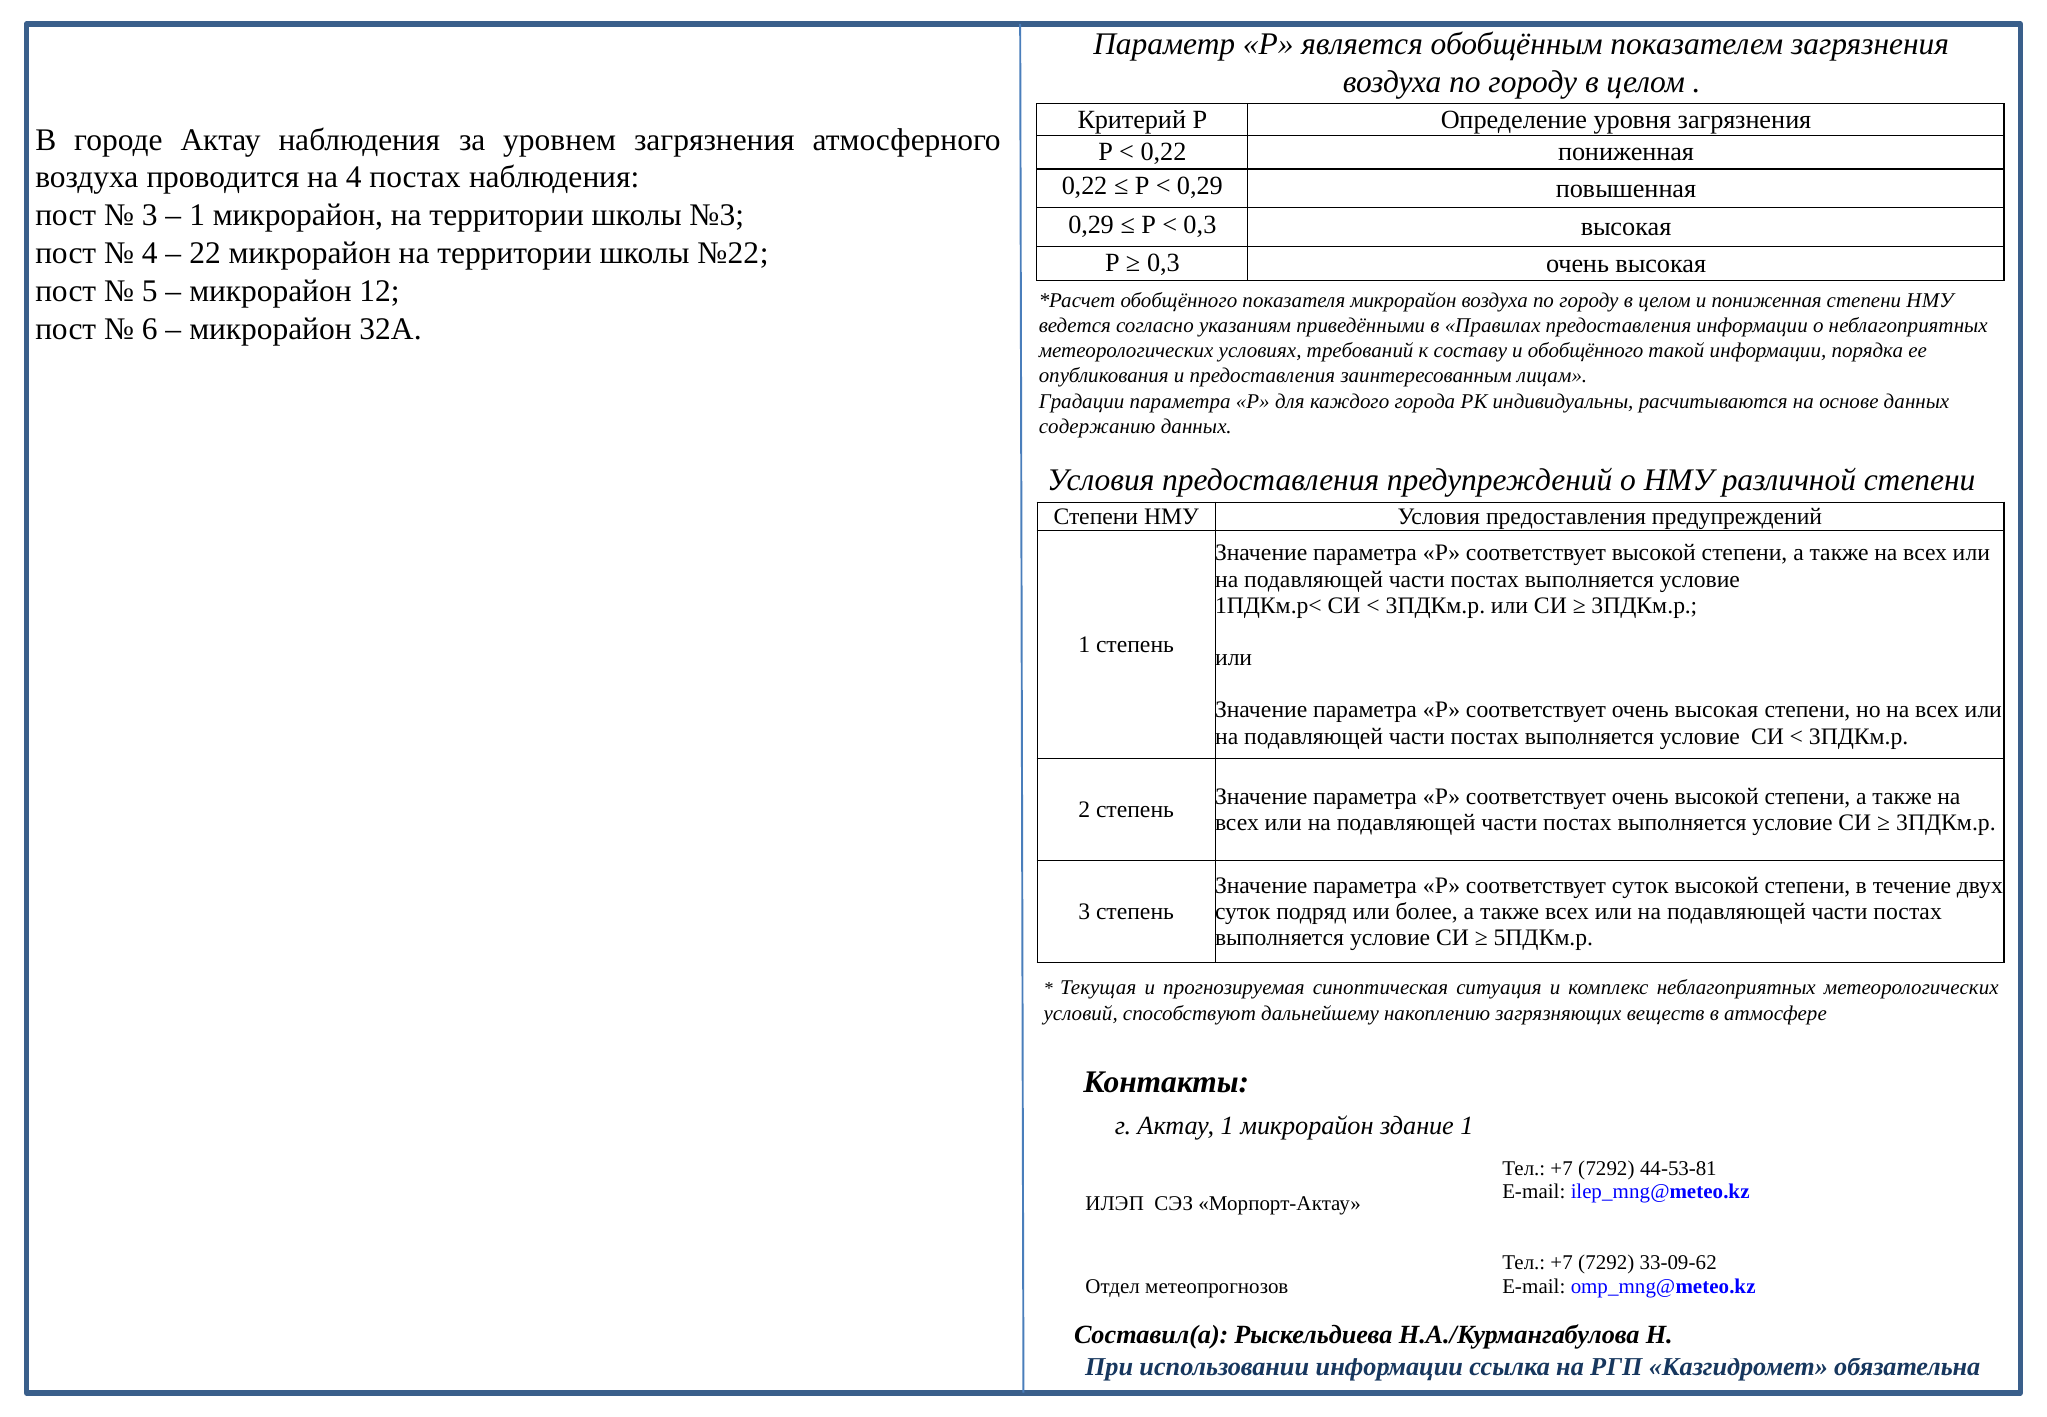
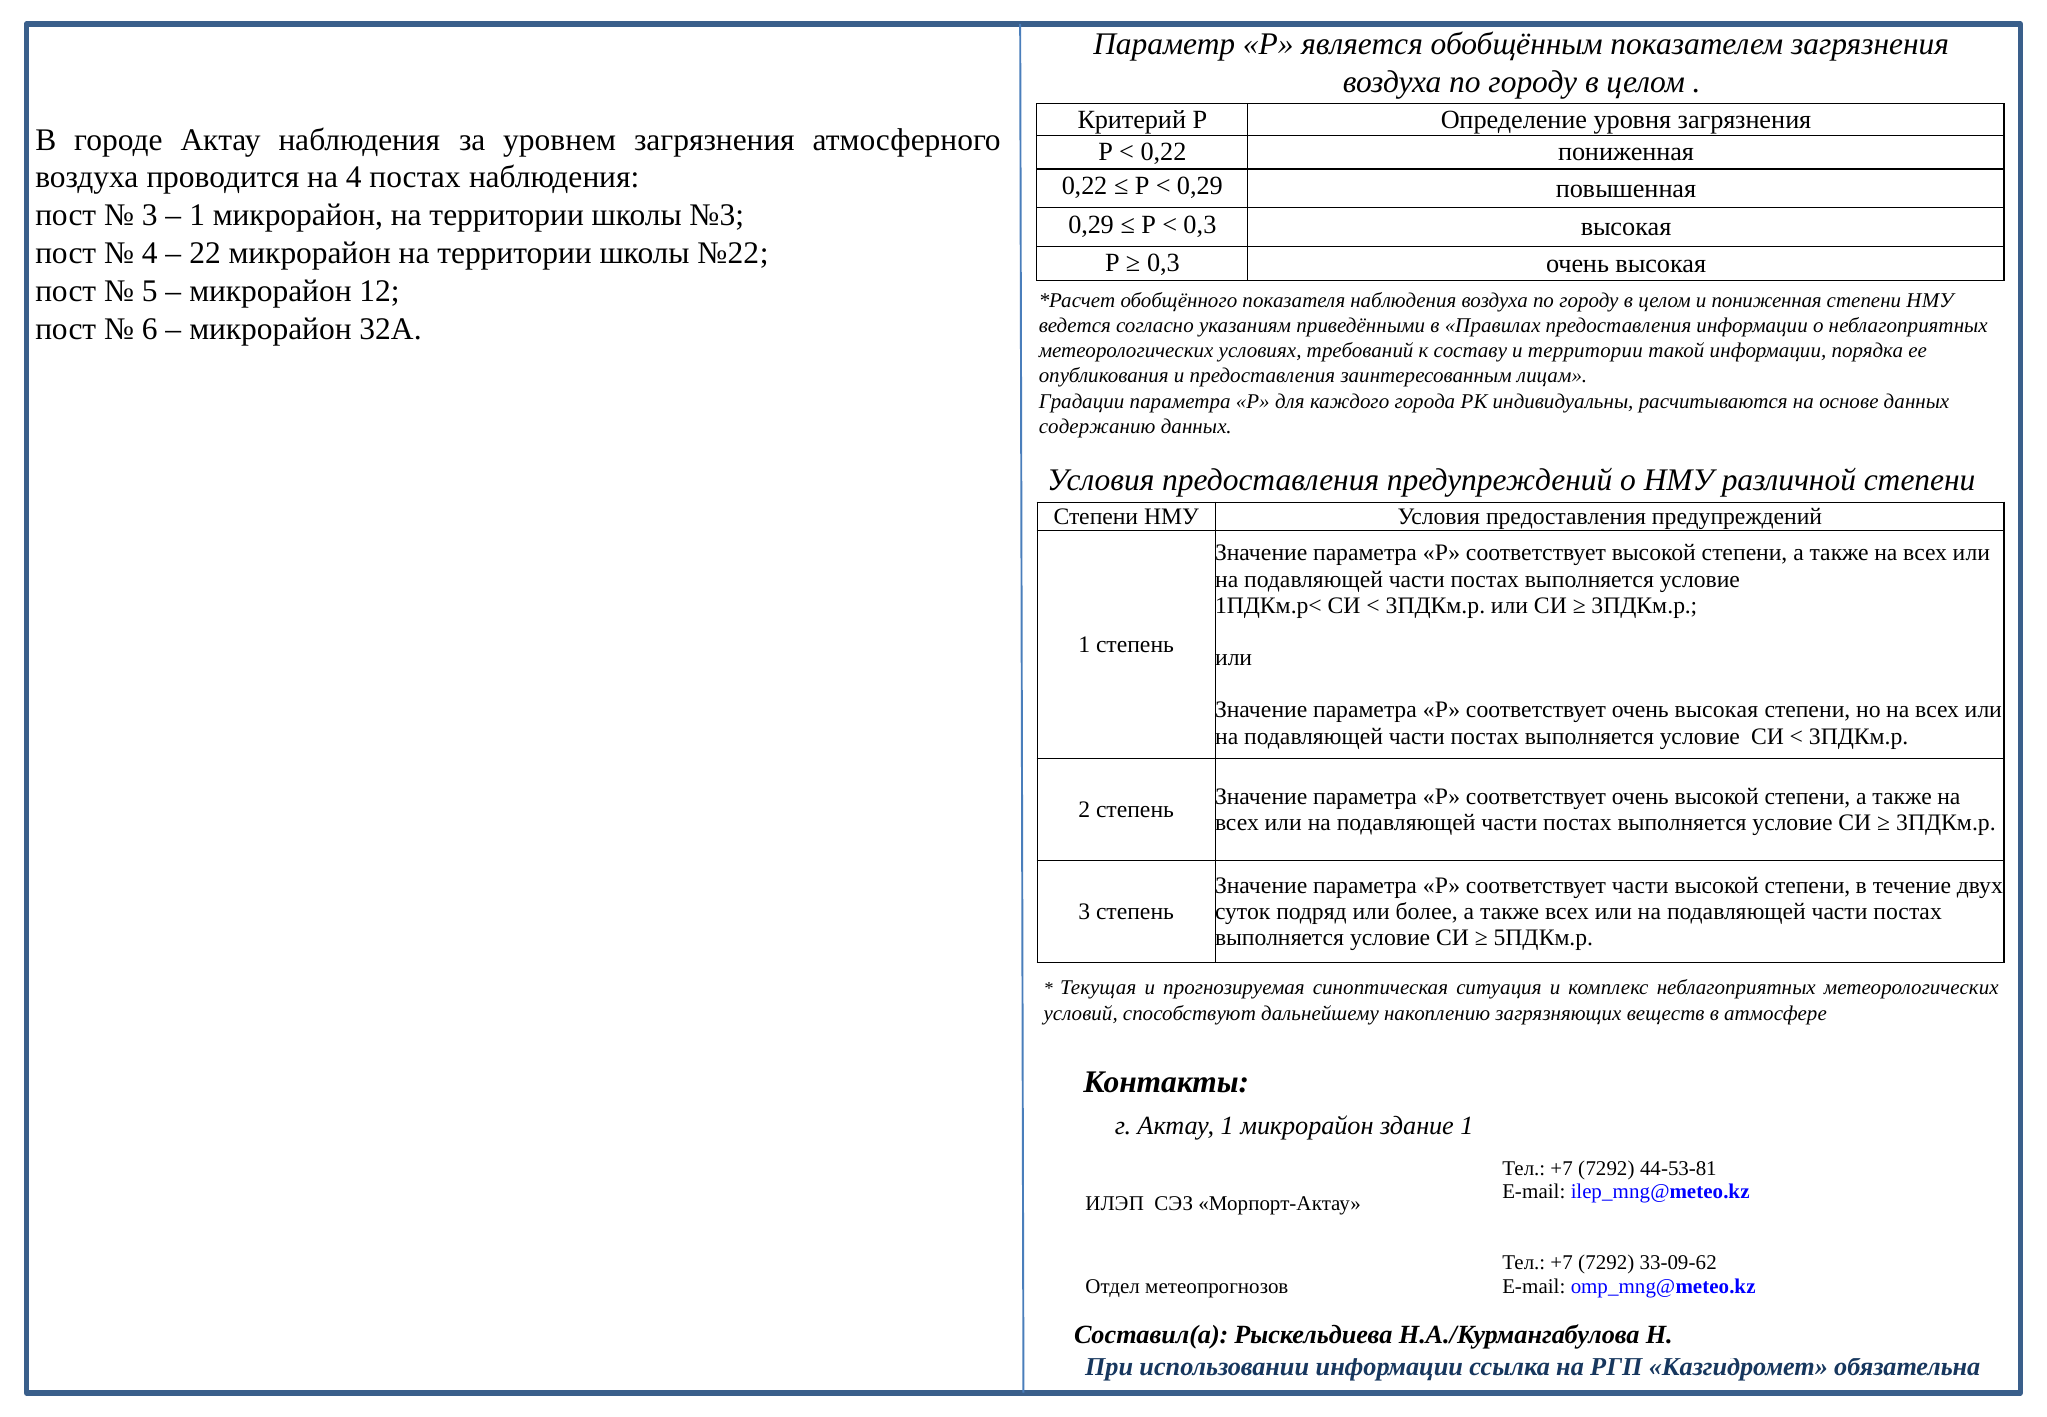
показателя микрорайон: микрорайон -> наблюдения
и обобщённого: обобщённого -> территории
соответствует суток: суток -> части
